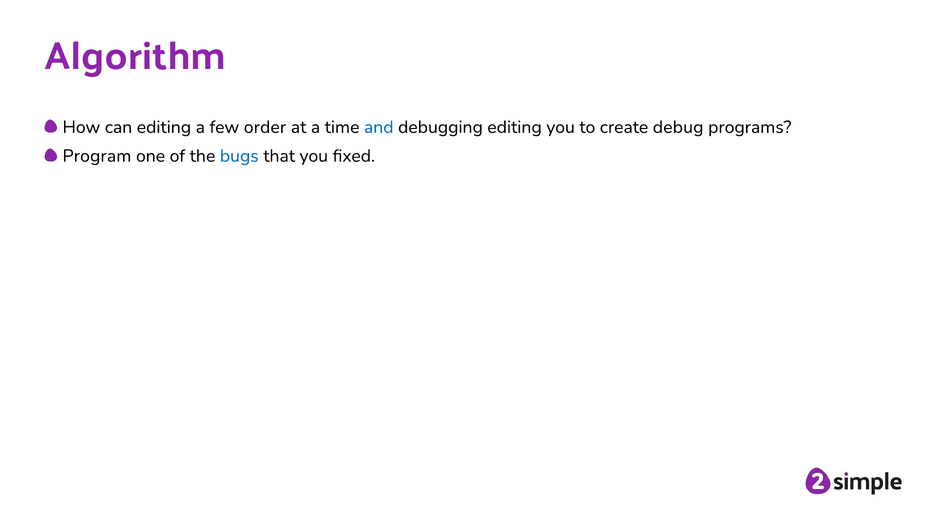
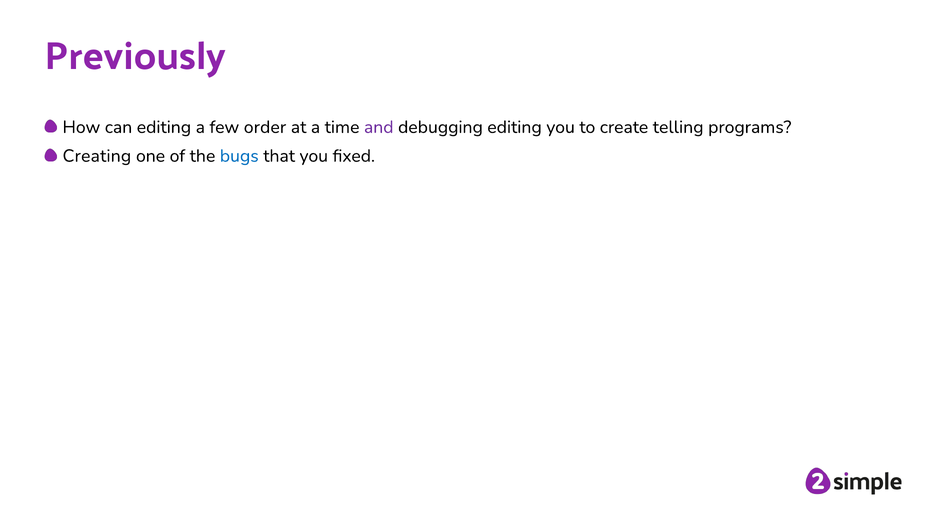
Algorithm: Algorithm -> Previously
and colour: blue -> purple
debug: debug -> telling
Program: Program -> Creating
